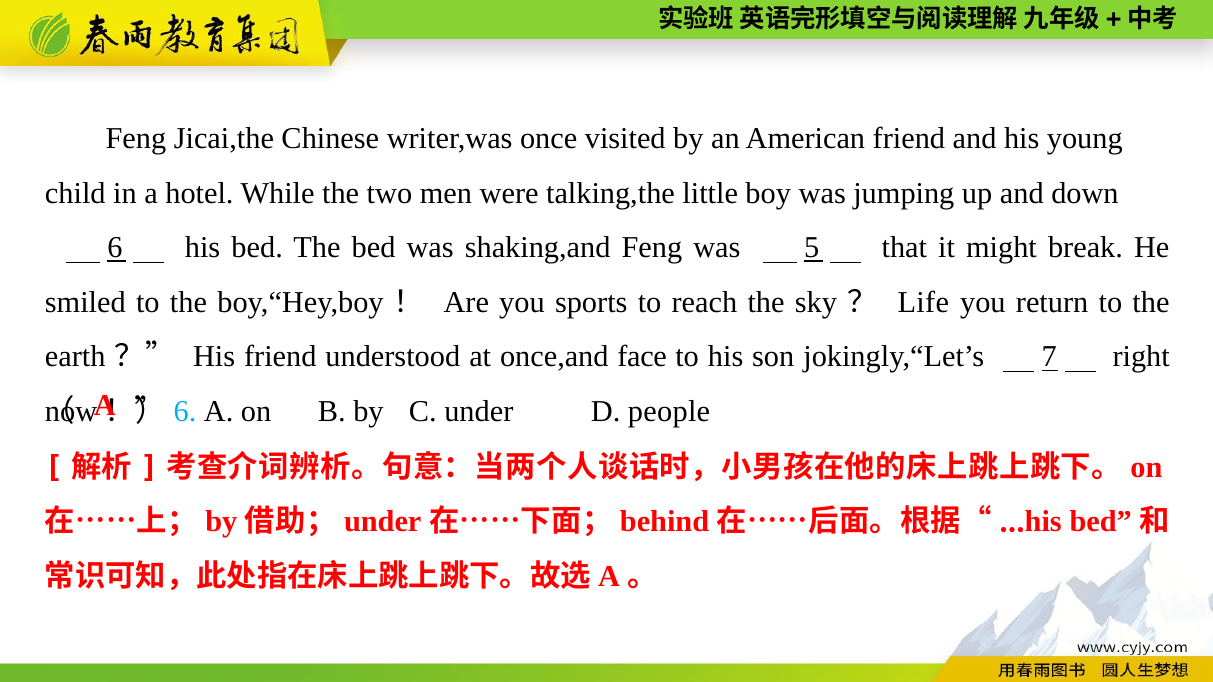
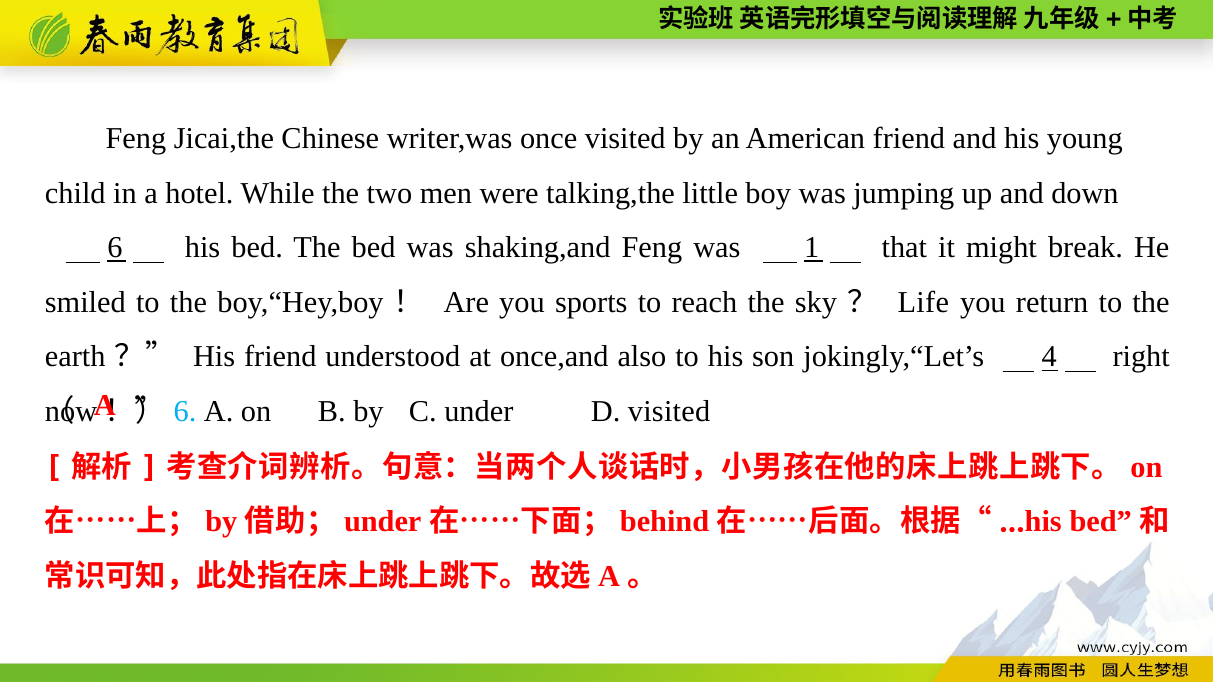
5: 5 -> 1
face: face -> also
7: 7 -> 4
D people: people -> visited
